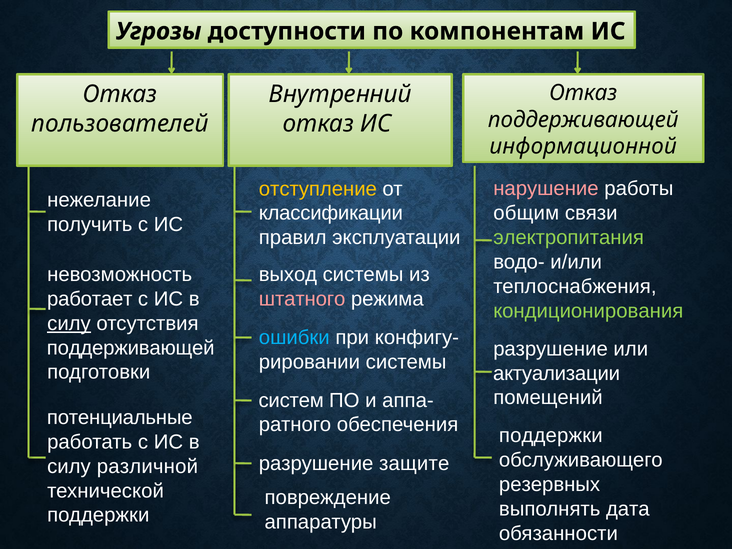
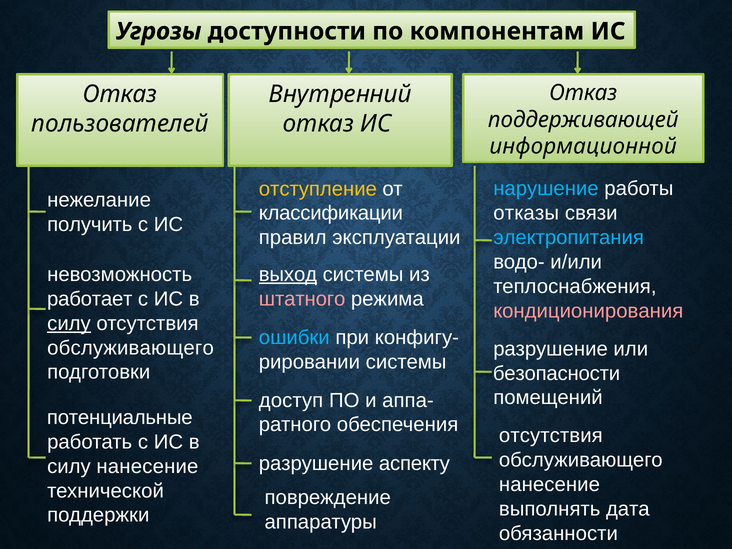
нарушение colour: pink -> light blue
общим: общим -> отказы
электропитания colour: light green -> light blue
выход underline: none -> present
кондиционирования colour: light green -> pink
поддерживающей at (131, 348): поддерживающей -> обслуживающего
актуализации: актуализации -> безопасности
систем: систем -> доступ
поддержки at (551, 436): поддержки -> отсутствия
защите: защите -> аспекту
силу различной: различной -> нанесение
резервных at (550, 484): резервных -> нанесение
